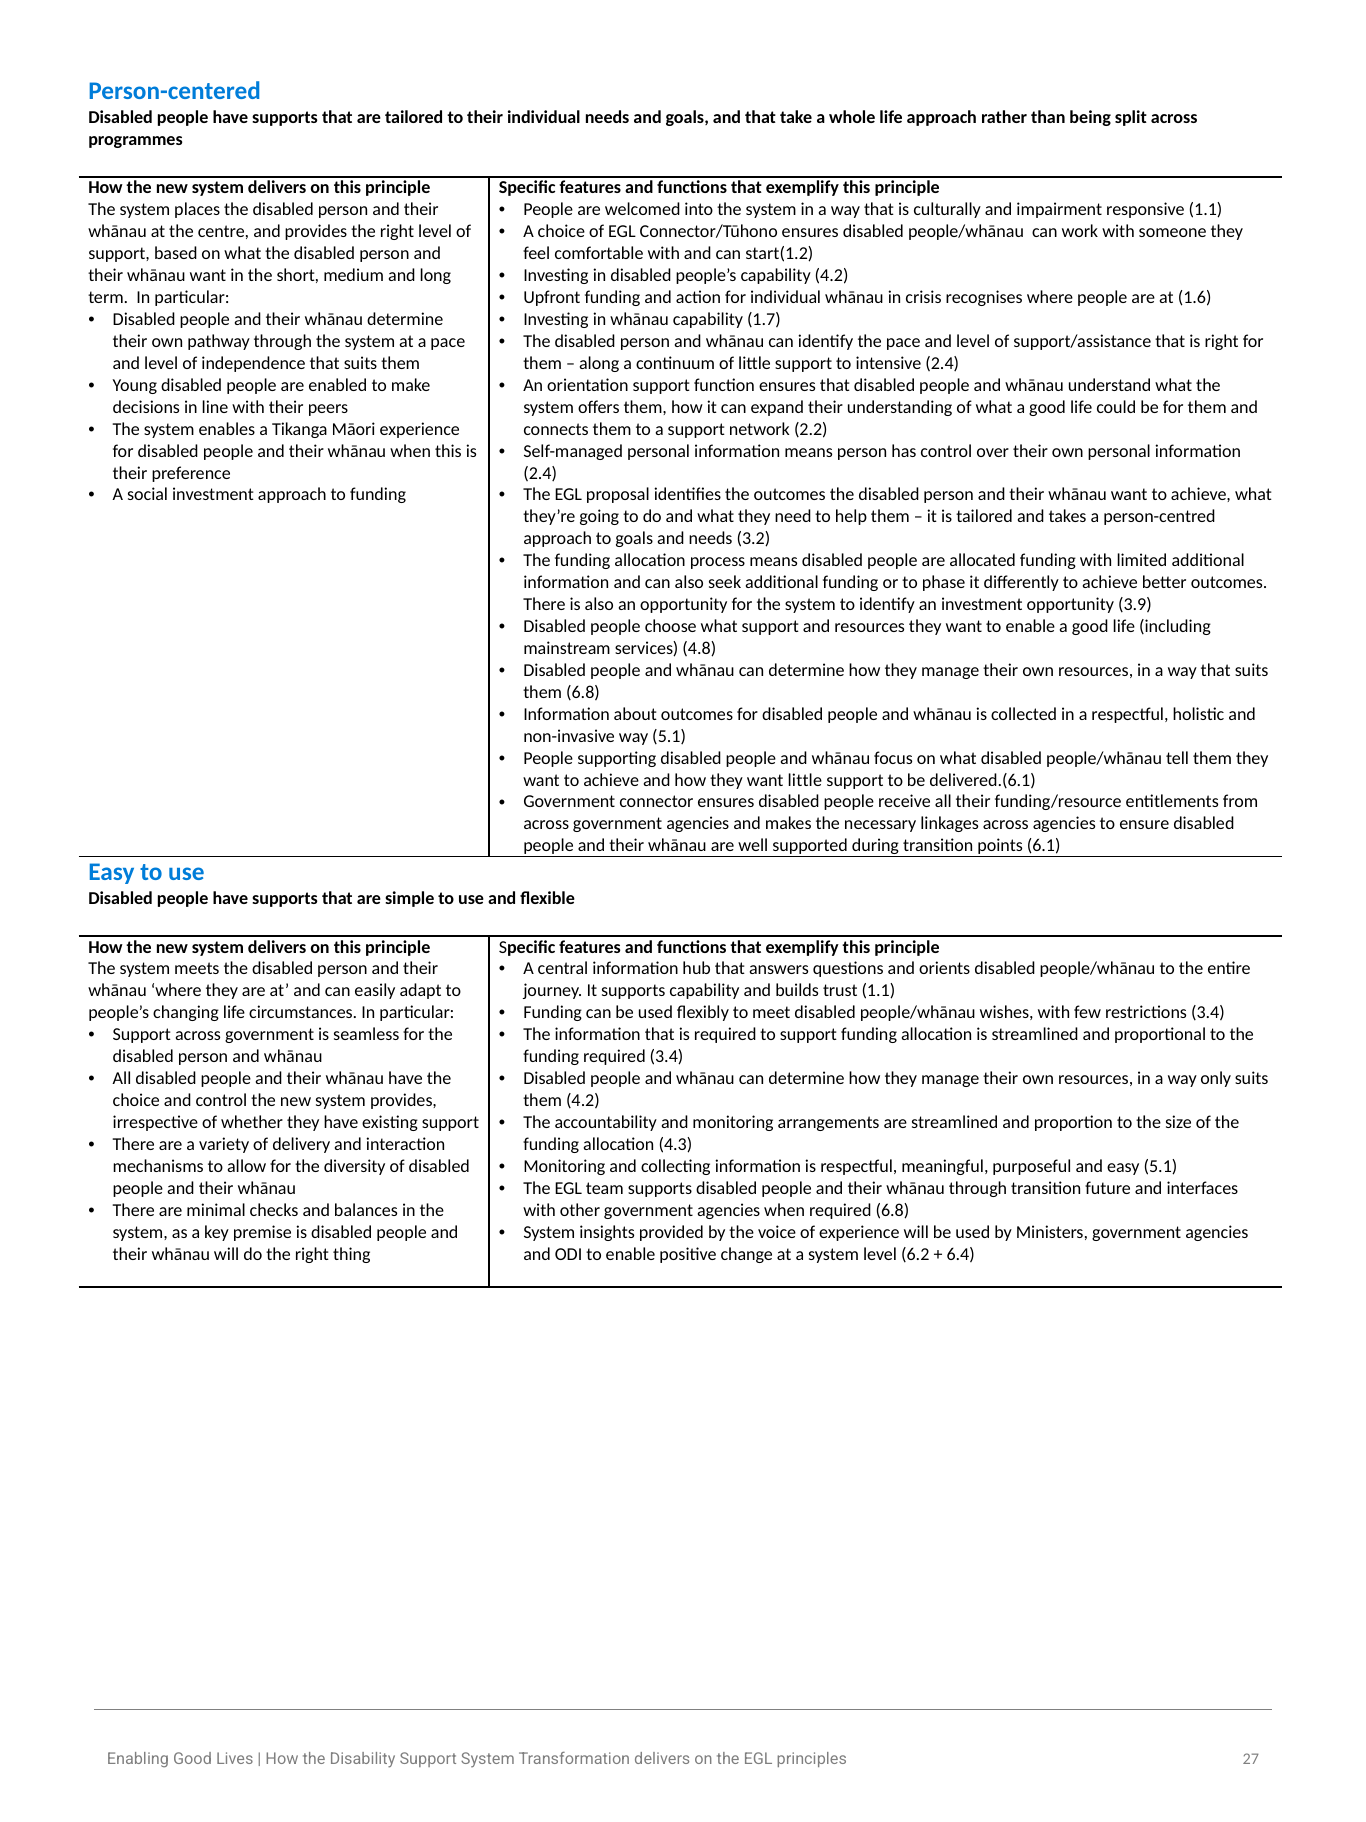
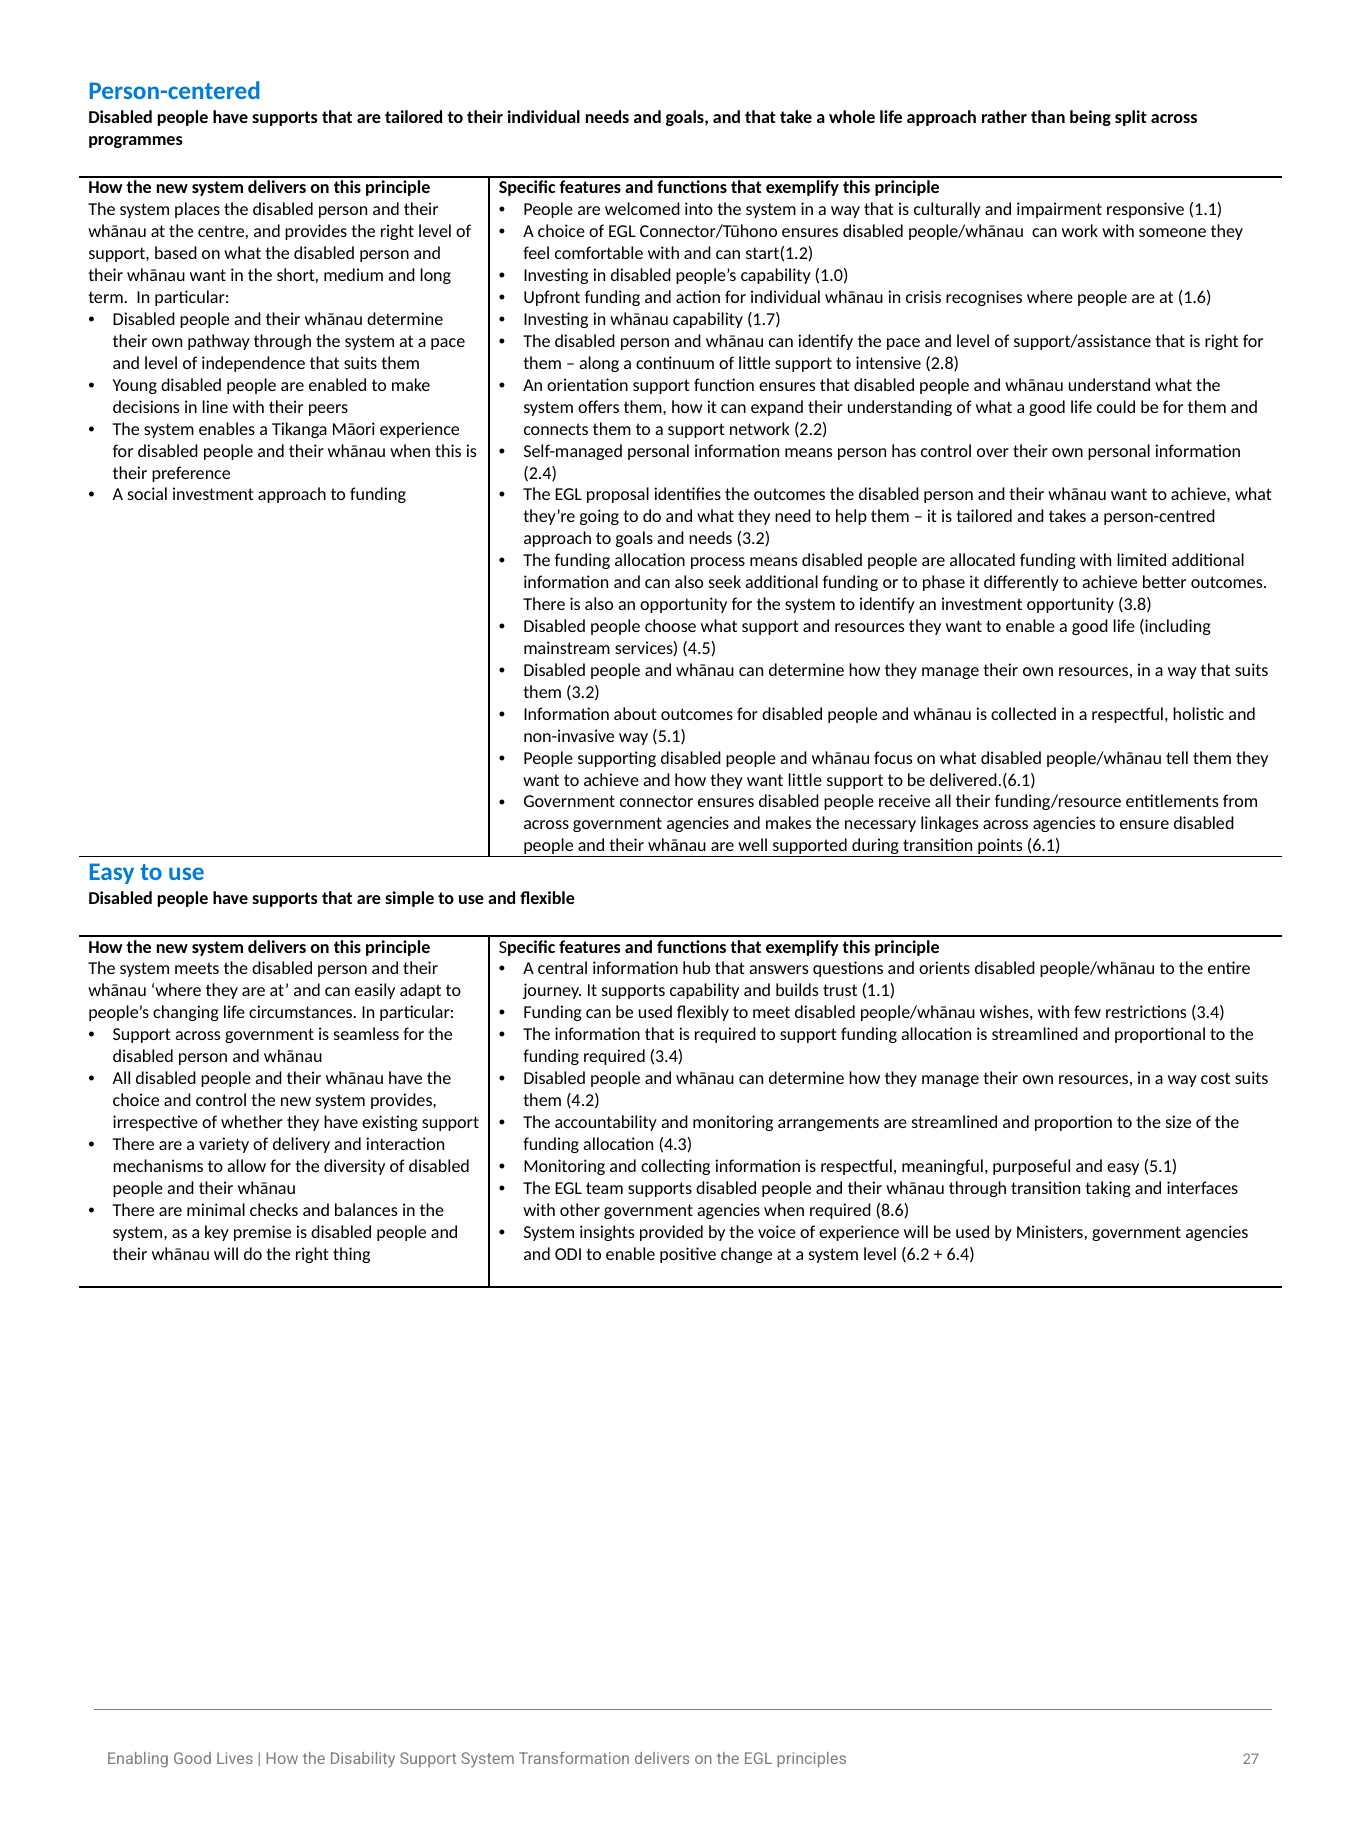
capability 4.2: 4.2 -> 1.0
intensive 2.4: 2.4 -> 2.8
3.9: 3.9 -> 3.8
4.8: 4.8 -> 4.5
them 6.8: 6.8 -> 3.2
only: only -> cost
future: future -> taking
required 6.8: 6.8 -> 8.6
